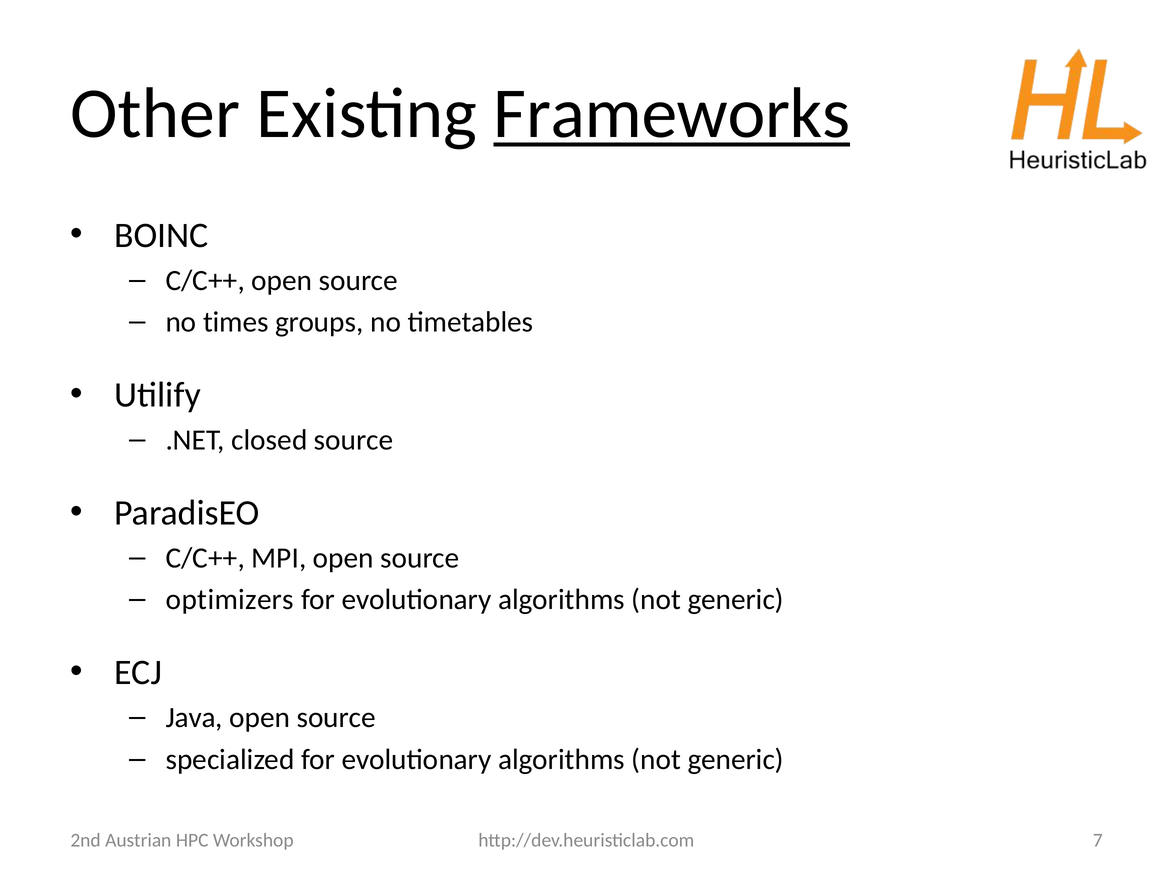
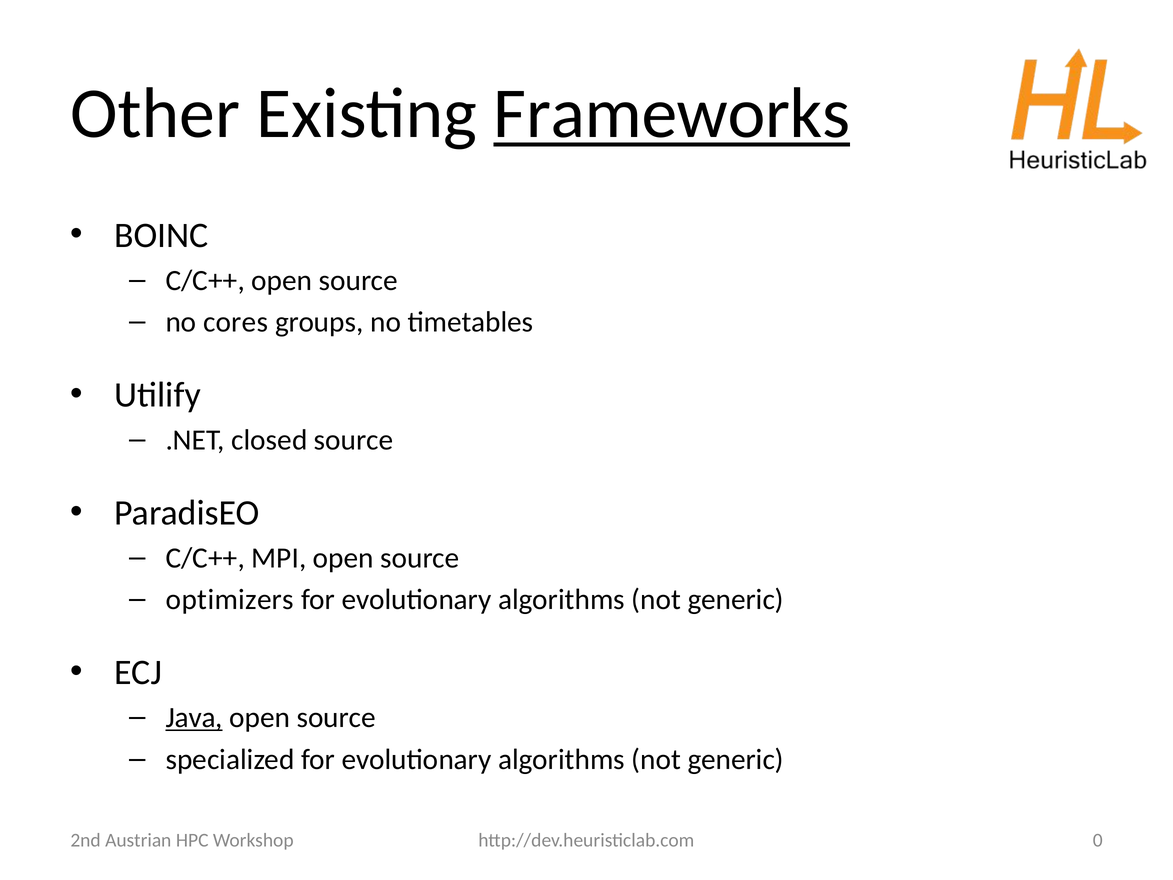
times: times -> cores
Java underline: none -> present
7: 7 -> 0
